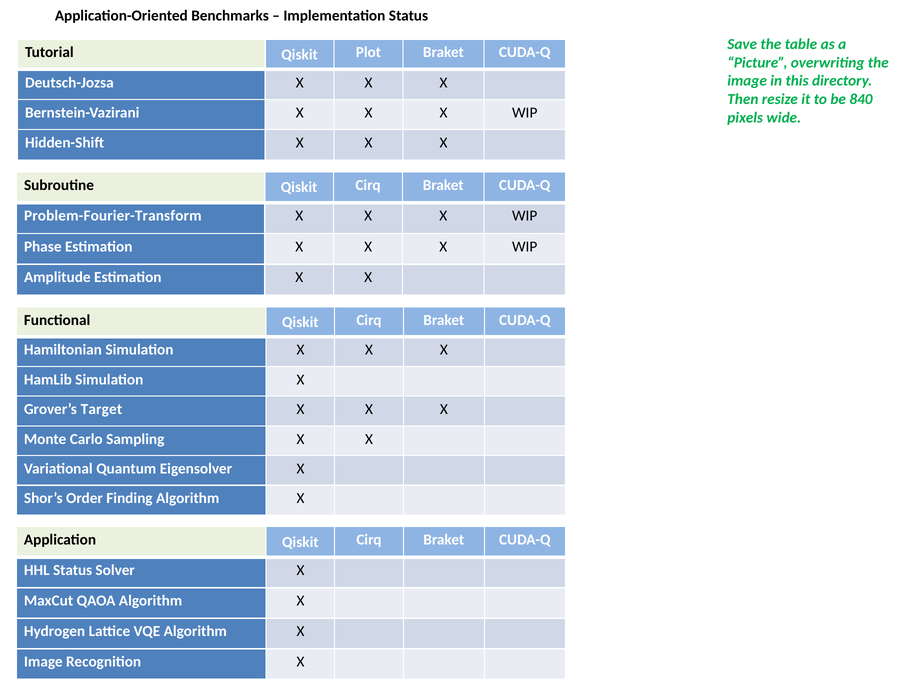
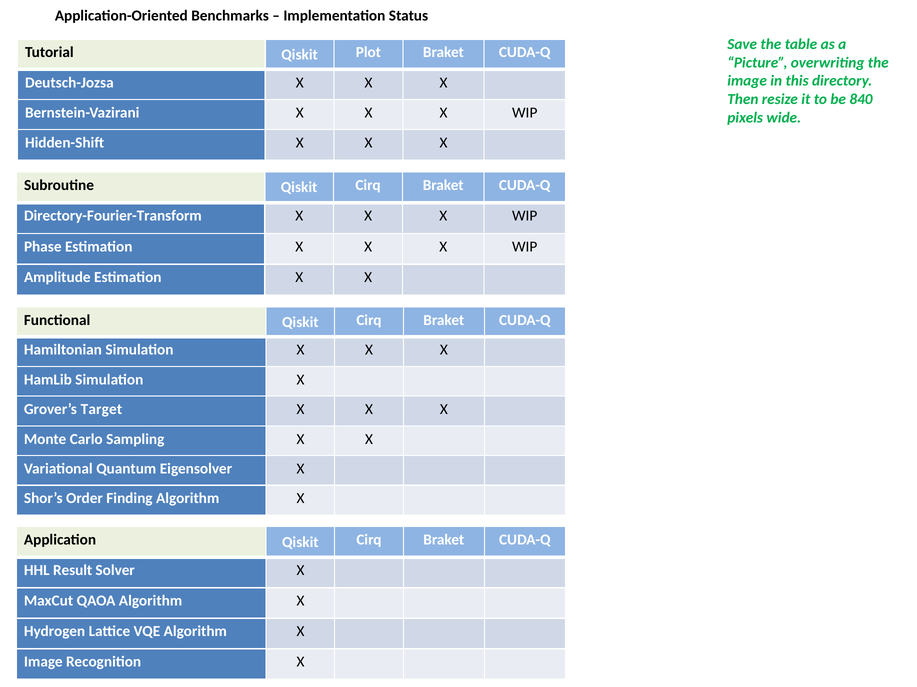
Problem-Fourier-Transform: Problem-Fourier-Transform -> Directory-Fourier-Transform
HHL Status: Status -> Result
